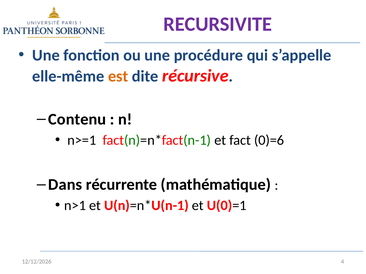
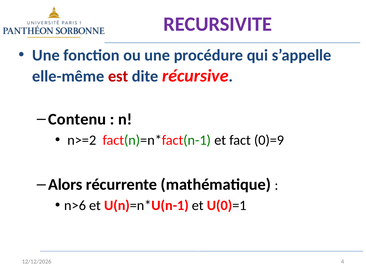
est colour: orange -> red
n>=1: n>=1 -> n>=2
0)=6: 0)=6 -> 0)=9
Dans: Dans -> Alors
n>1: n>1 -> n>6
